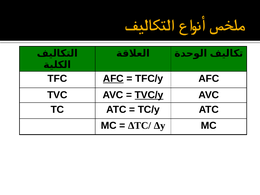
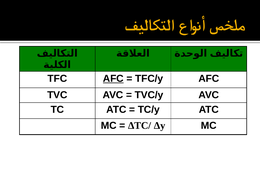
TVC/y underline: present -> none
